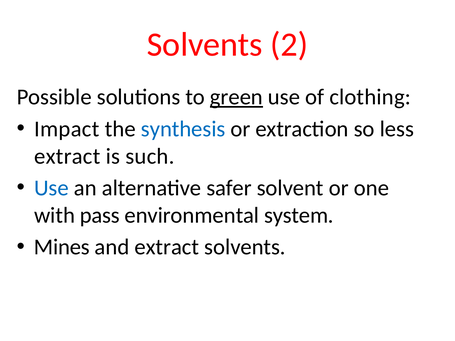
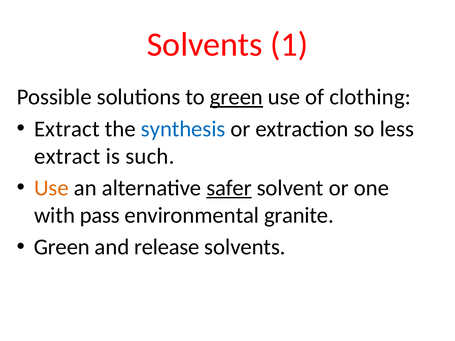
2: 2 -> 1
Impact at (67, 129): Impact -> Extract
Use at (51, 188) colour: blue -> orange
safer underline: none -> present
system: system -> granite
Mines at (62, 247): Mines -> Green
and extract: extract -> release
